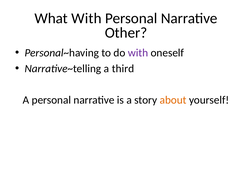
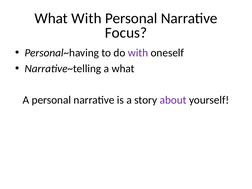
Other: Other -> Focus
a third: third -> what
about colour: orange -> purple
